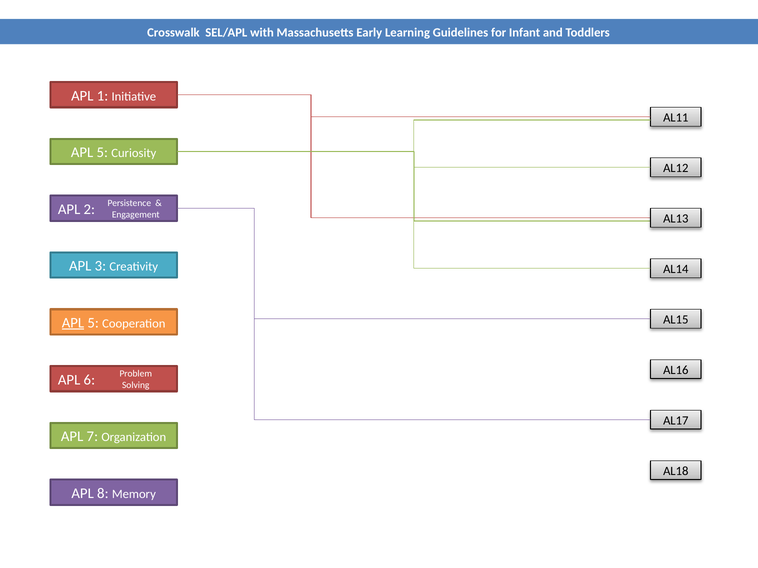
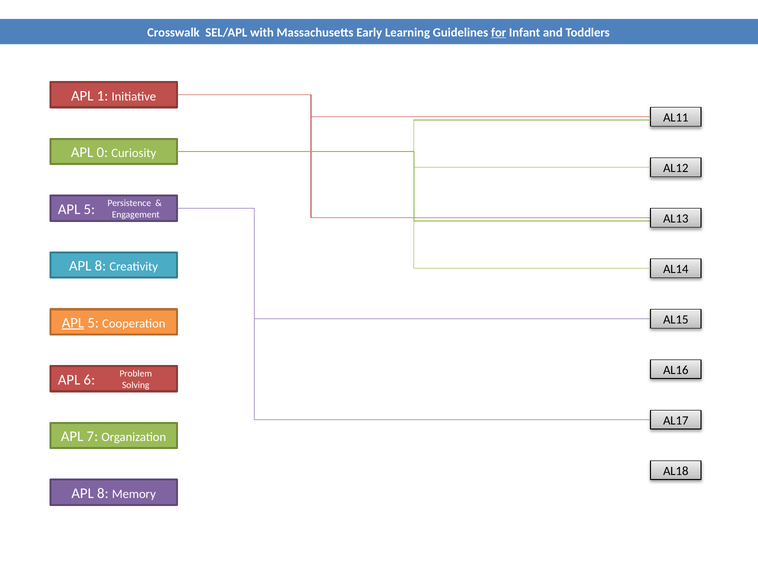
for underline: none -> present
5 at (102, 153): 5 -> 0
2 at (89, 209): 2 -> 5
3 at (100, 266): 3 -> 8
